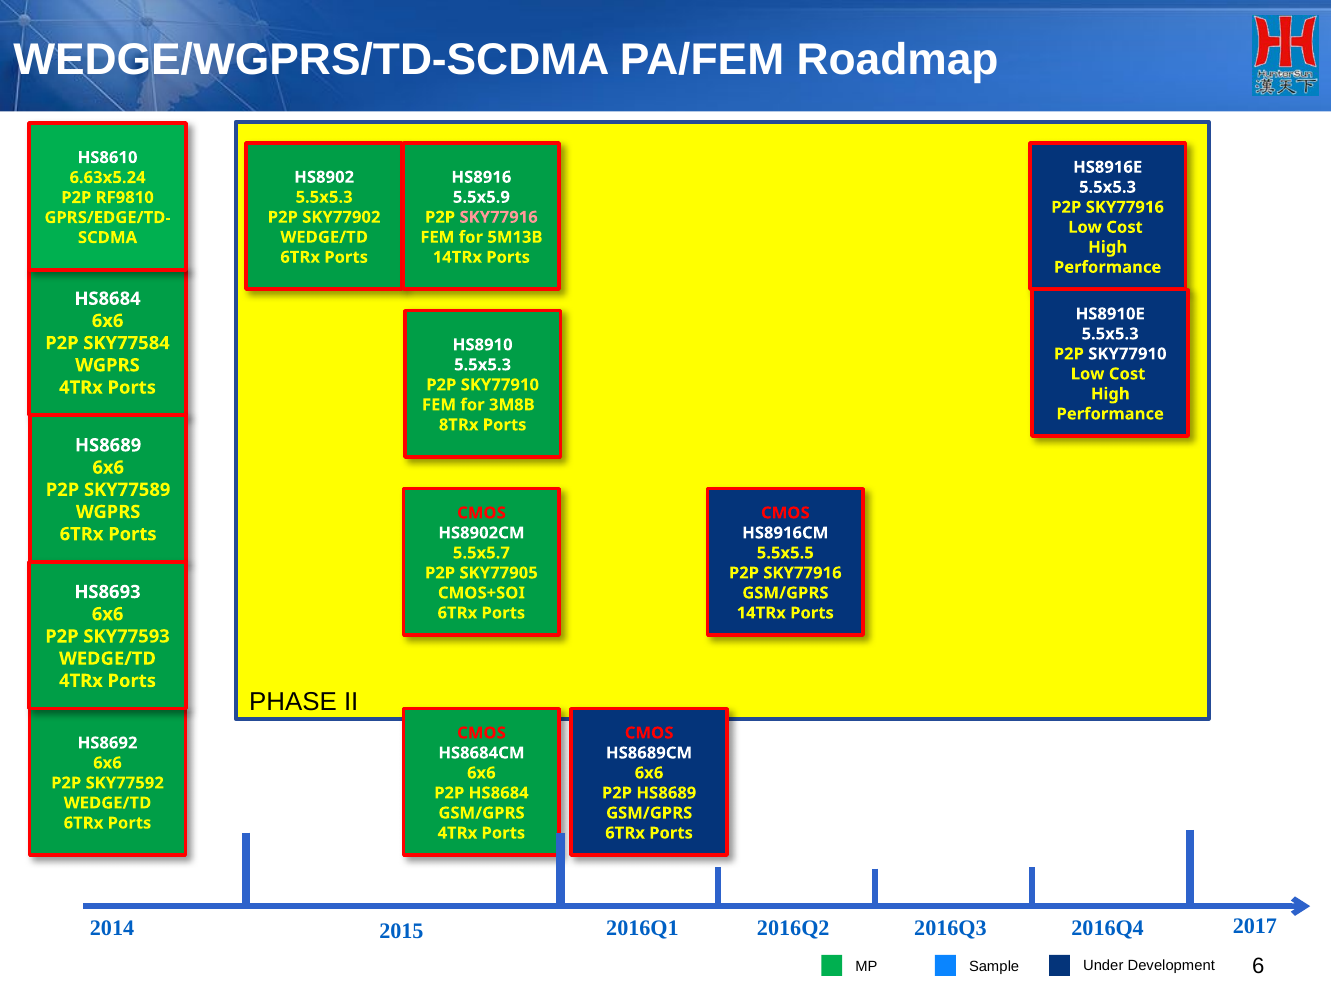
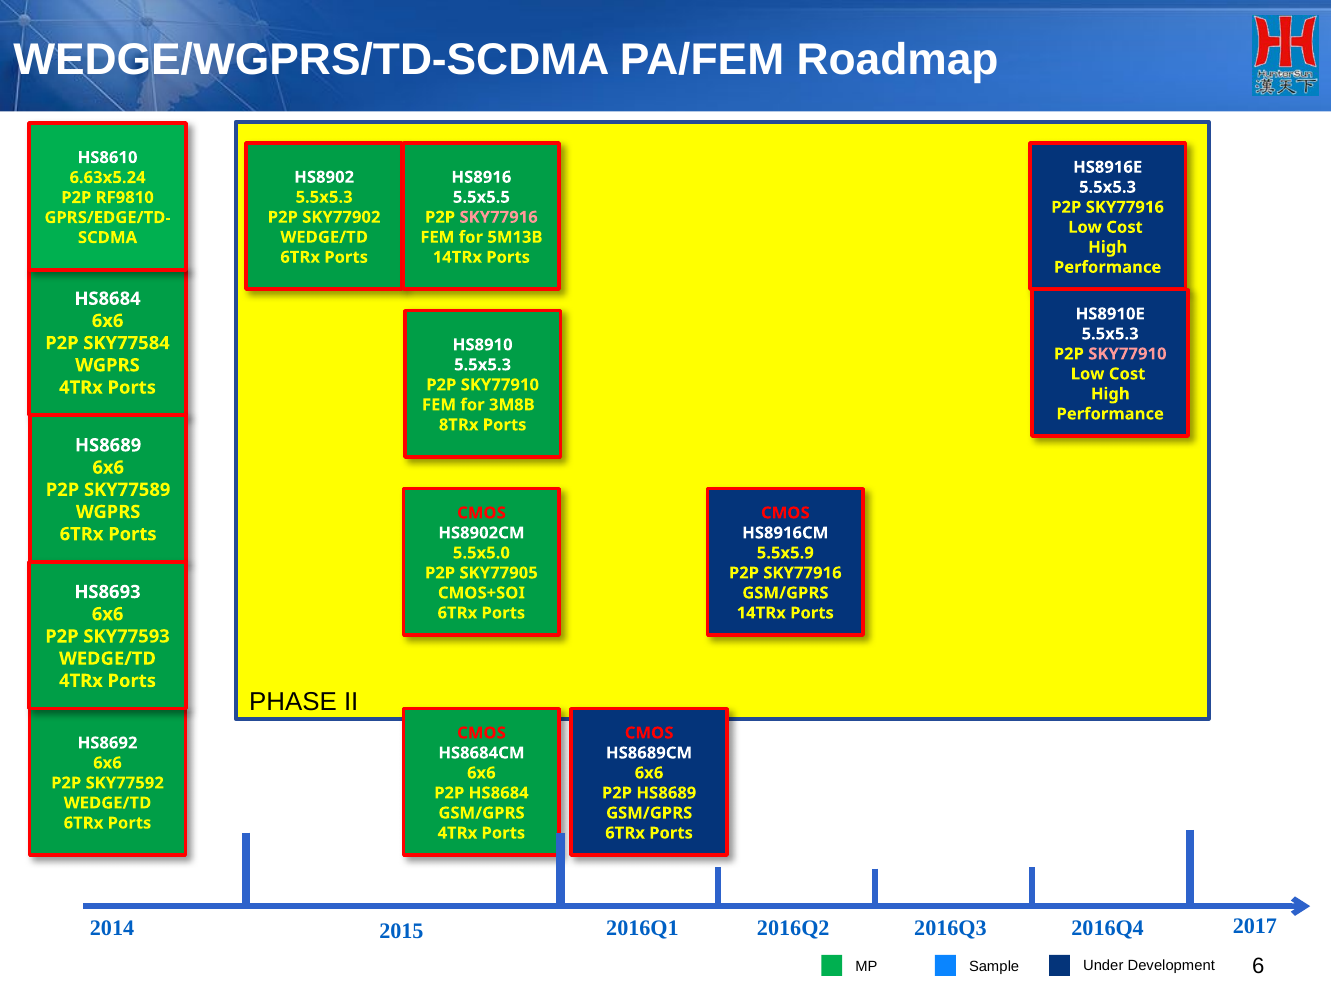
5.5x5.9: 5.5x5.9 -> 5.5x5.5
SKY77910 at (1127, 354) colour: white -> pink
5.5x5.7: 5.5x5.7 -> 5.5x5.0
5.5x5.5: 5.5x5.5 -> 5.5x5.9
